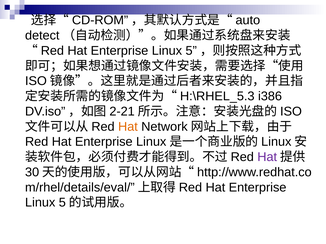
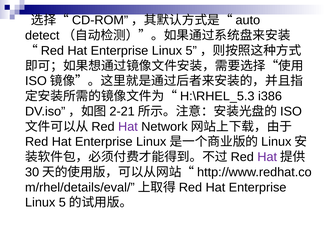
Hat at (128, 127) colour: orange -> purple
